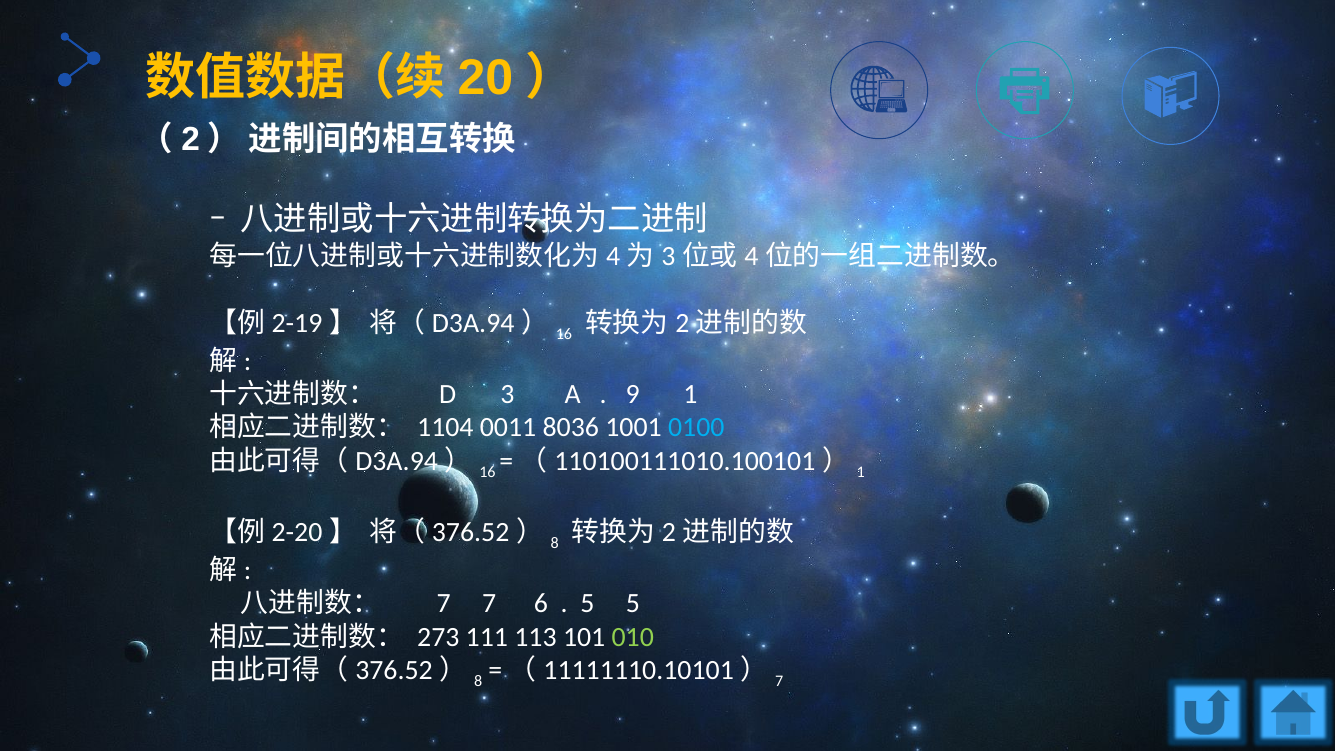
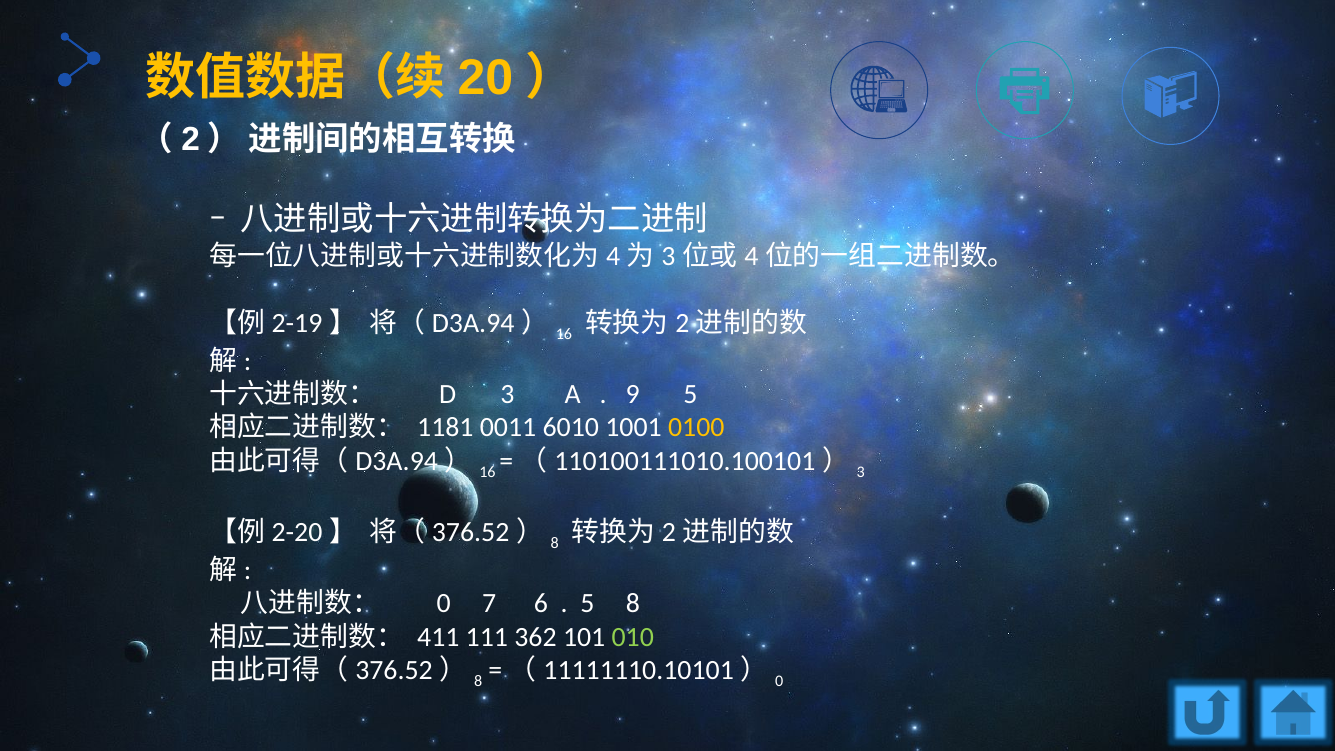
9 1: 1 -> 5
1104: 1104 -> 1181
8036: 8036 -> 6010
0100 colour: light blue -> yellow
1 at (861, 472): 1 -> 3
7 at (444, 604): 7 -> 0
5 5: 5 -> 8
273: 273 -> 411
113: 113 -> 362
7 at (779, 681): 7 -> 0
